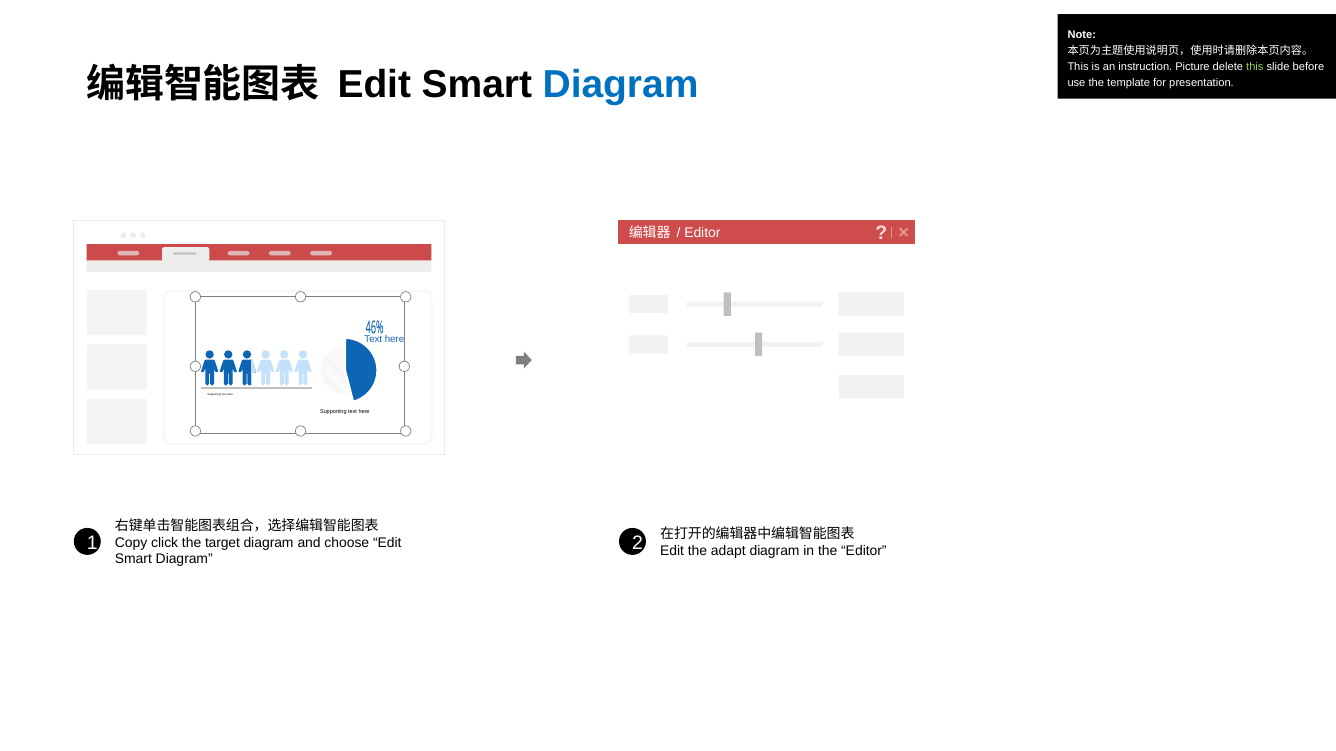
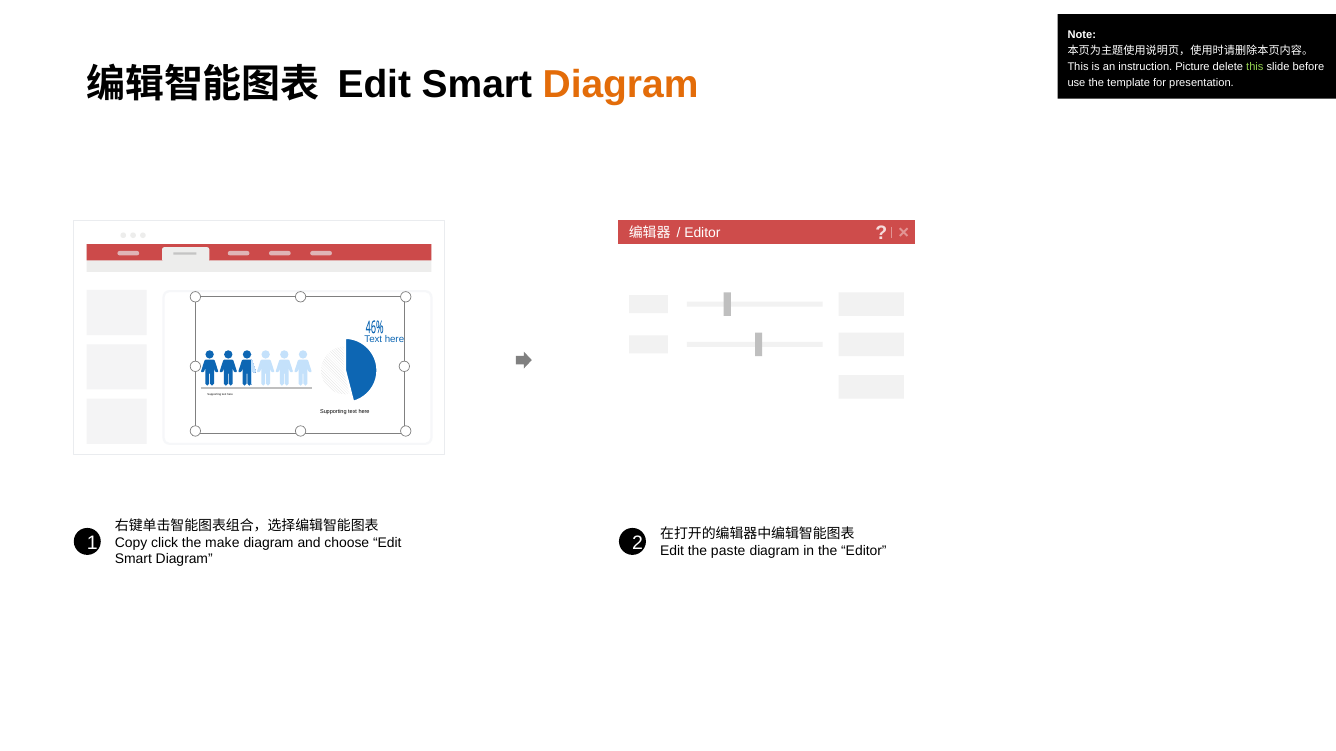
Diagram at (621, 85) colour: blue -> orange
target: target -> make
adapt: adapt -> paste
